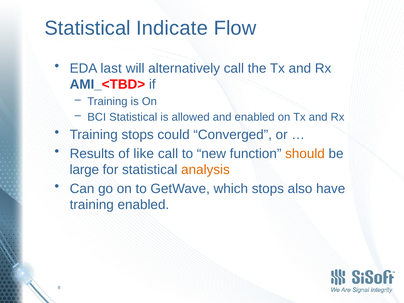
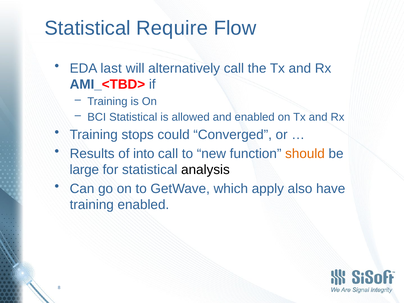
Indicate: Indicate -> Require
like: like -> into
analysis colour: orange -> black
which stops: stops -> apply
